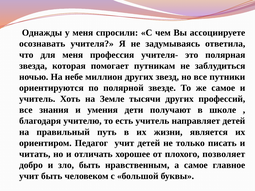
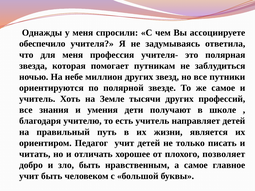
осознавать: осознавать -> обеспечило
